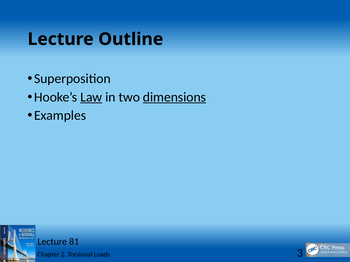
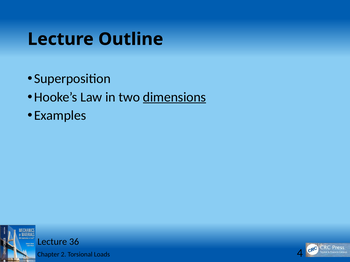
Law underline: present -> none
81: 81 -> 36
3: 3 -> 4
